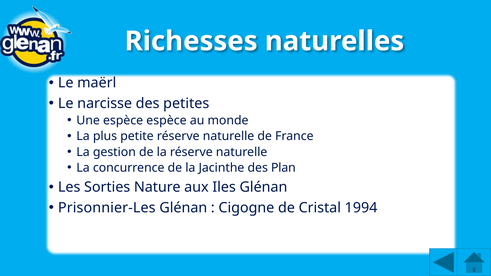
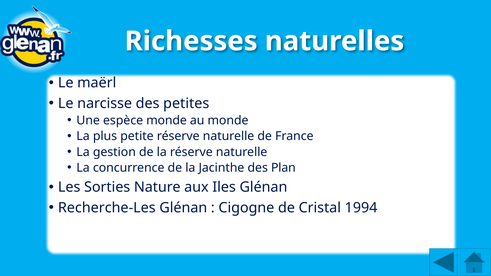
espèce espèce: espèce -> monde
Prisonnier-Les: Prisonnier-Les -> Recherche-Les
